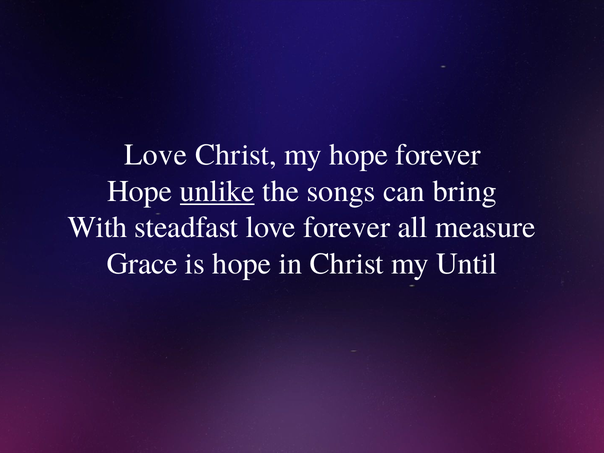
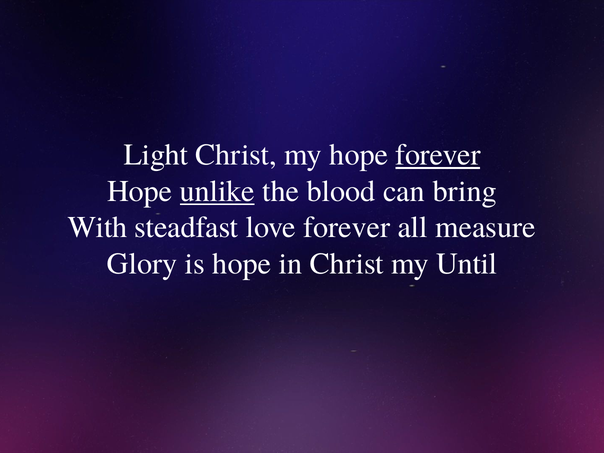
Love at (156, 155): Love -> Light
forever at (438, 155) underline: none -> present
songs: songs -> blood
Grace: Grace -> Glory
